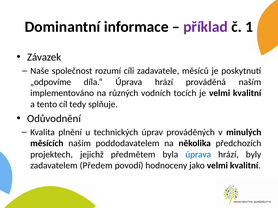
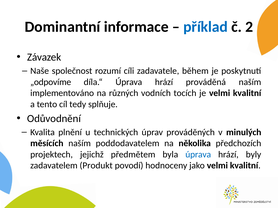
příklad colour: purple -> blue
1: 1 -> 2
měsíců: měsíců -> během
Předem: Předem -> Produkt
